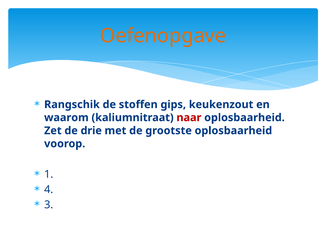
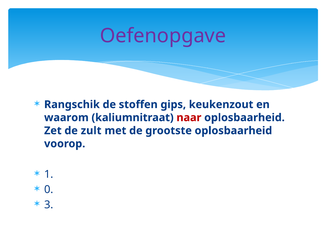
Oefenopgave colour: orange -> purple
drie: drie -> zult
4: 4 -> 0
